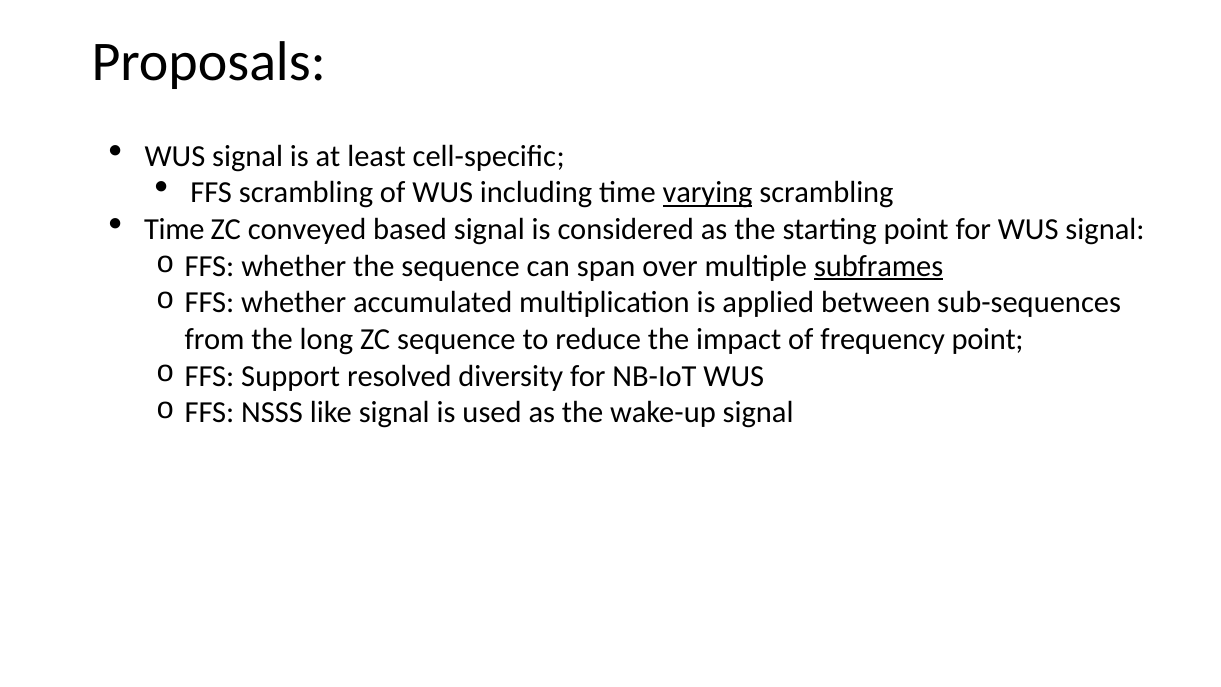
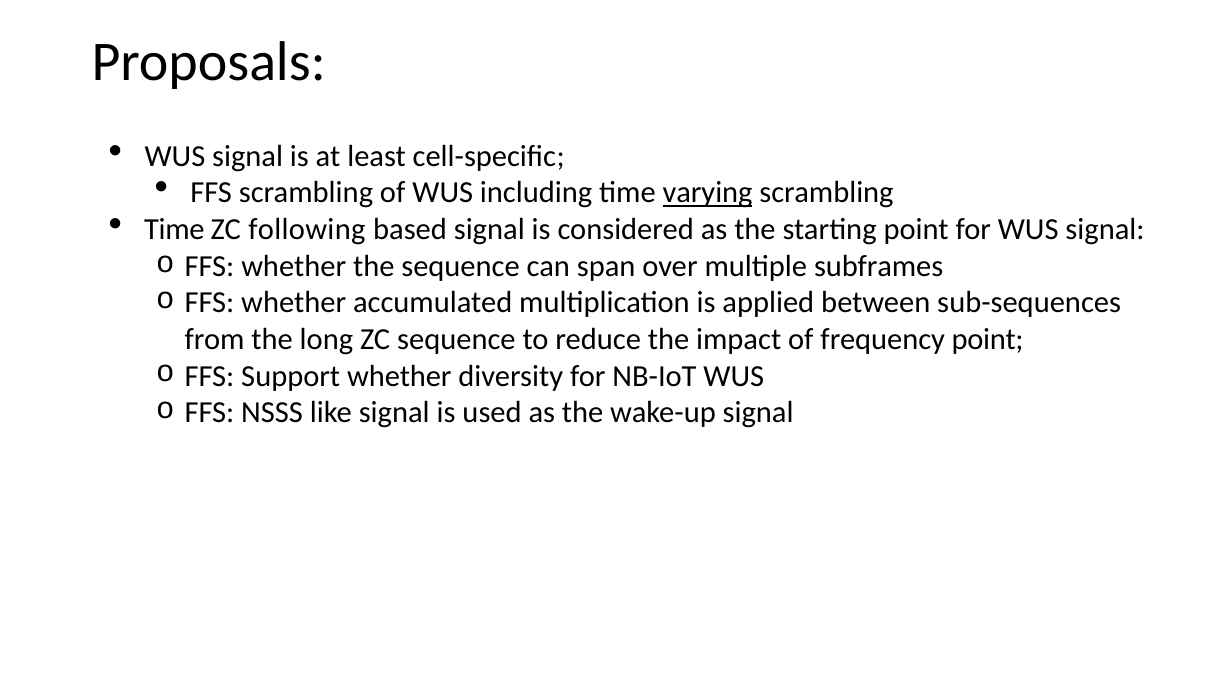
conveyed: conveyed -> following
subframes underline: present -> none
Support resolved: resolved -> whether
